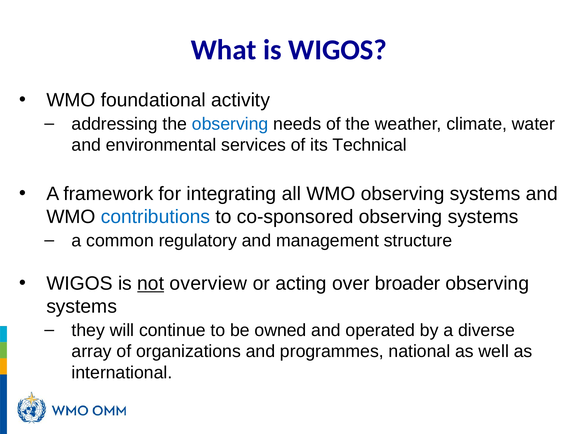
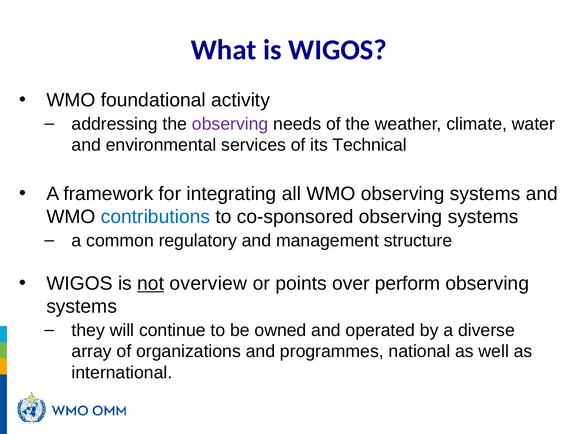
observing at (230, 124) colour: blue -> purple
acting: acting -> points
broader: broader -> perform
